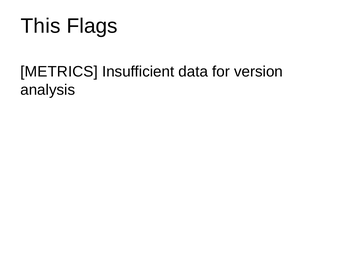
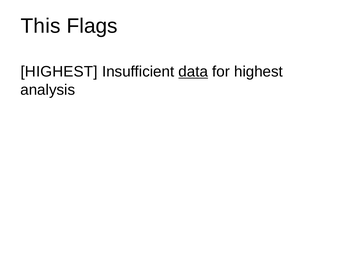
METRICS at (59, 72): METRICS -> HIGHEST
data underline: none -> present
for version: version -> highest
